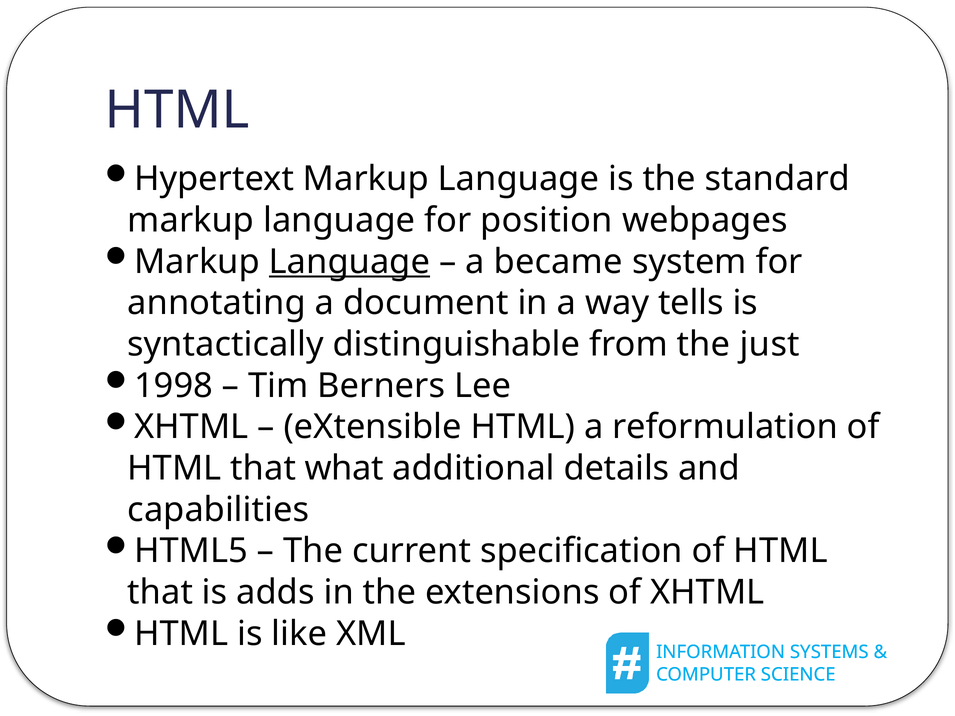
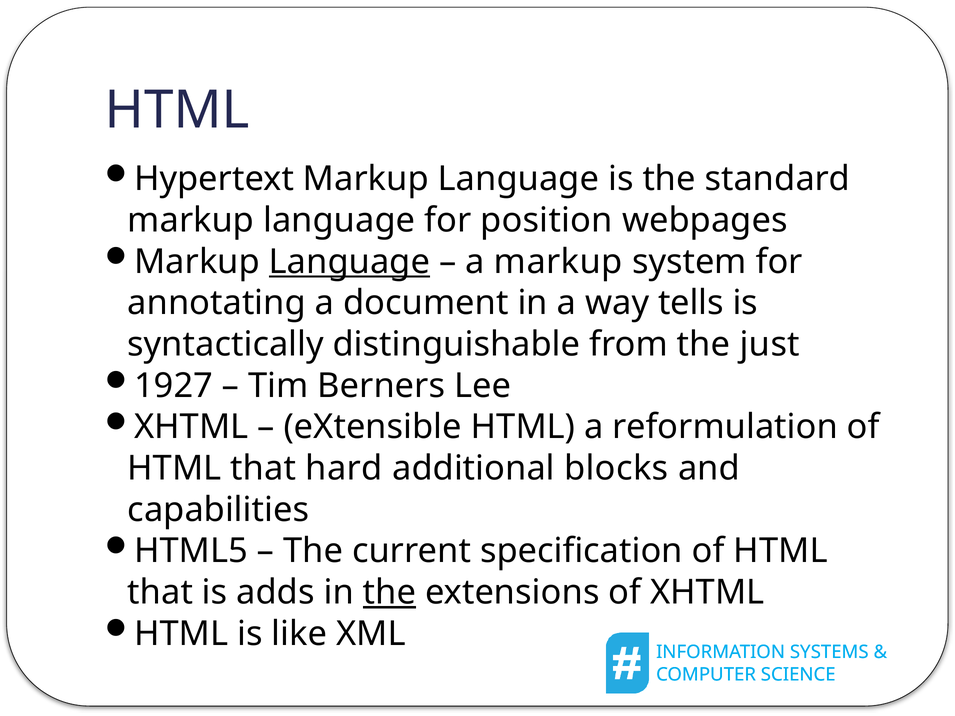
a became: became -> markup
1998: 1998 -> 1927
what: what -> hard
details: details -> blocks
the at (389, 593) underline: none -> present
